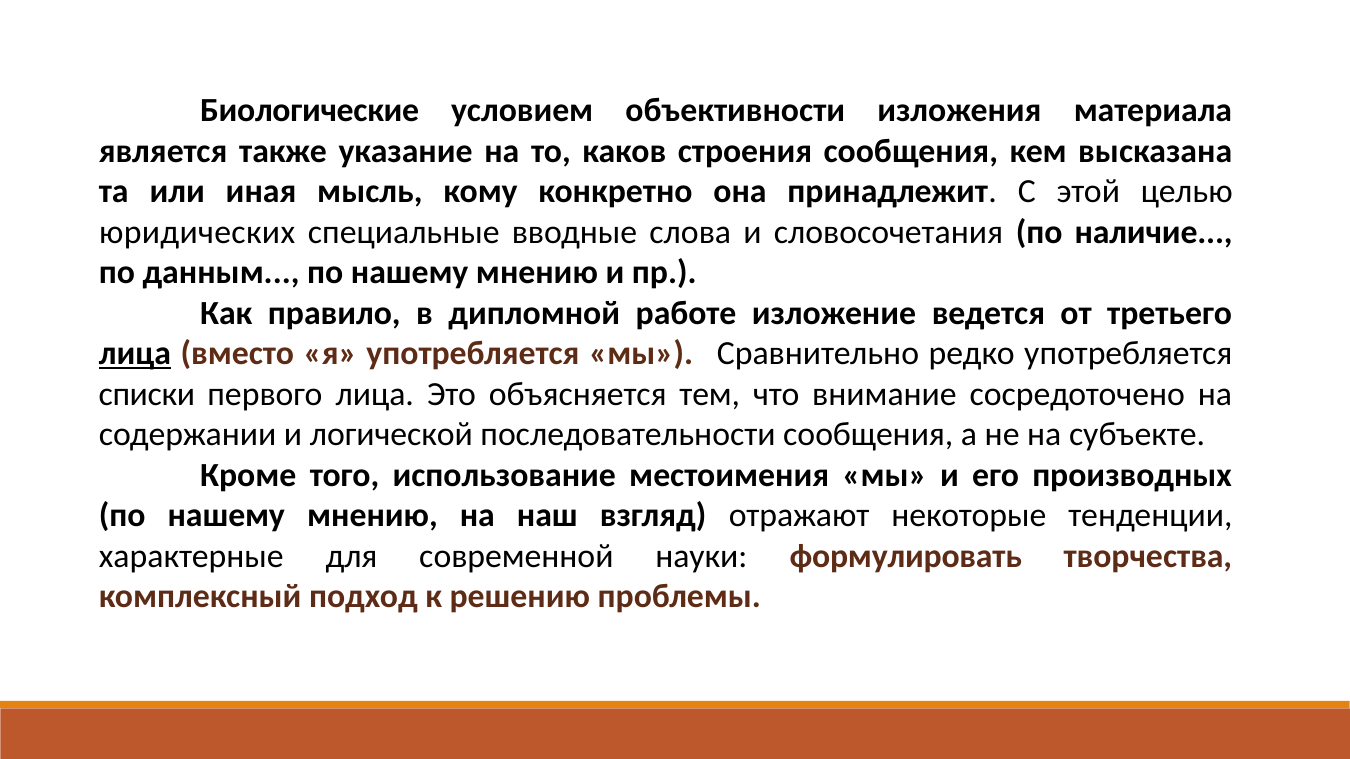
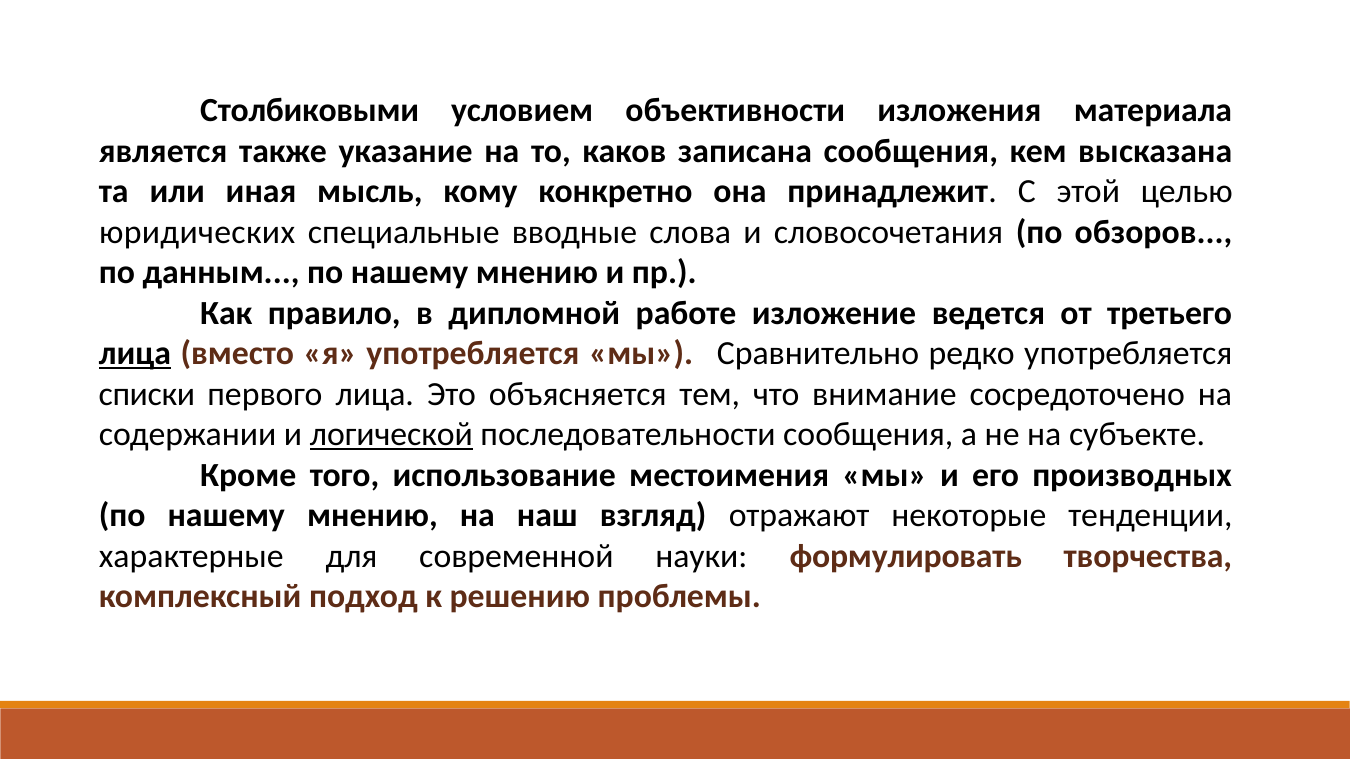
Биологические: Биологические -> Столбиковыми
строения: строения -> записана
наличие: наличие -> обзоров
логической underline: none -> present
